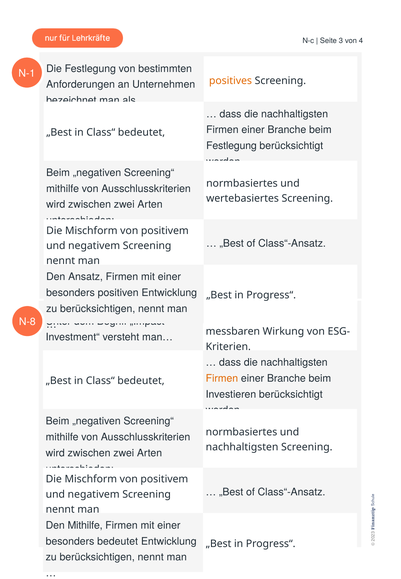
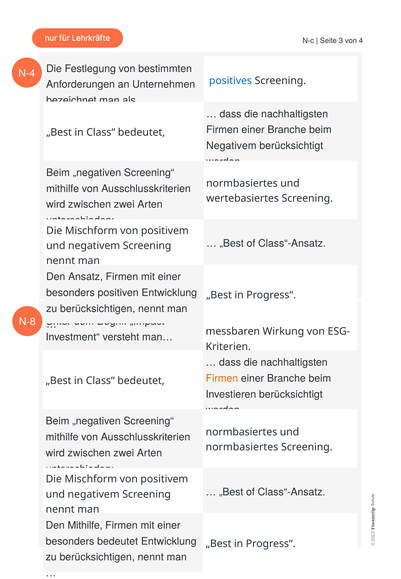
N-1: N-1 -> N-4
positives colour: orange -> blue
Festlegung at (231, 146): Festlegung -> Negativem
nachhaltigsten at (242, 447): nachhaltigsten -> normbasiertes
